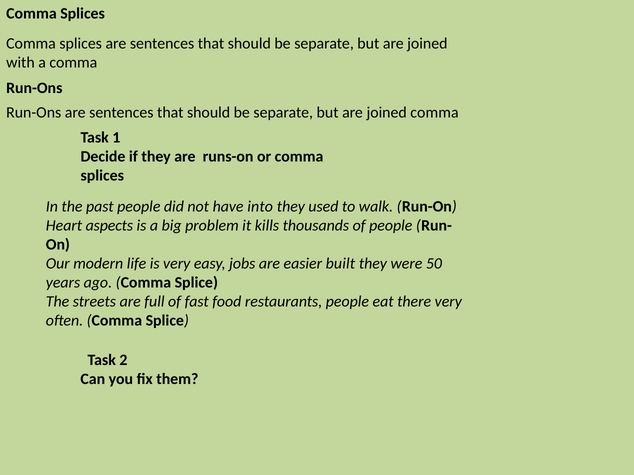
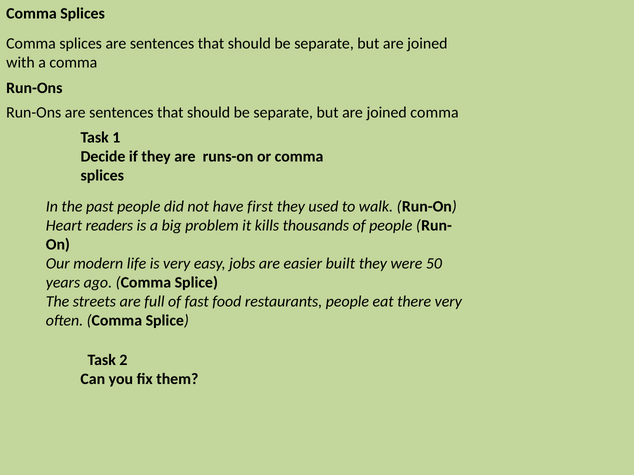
into: into -> first
aspects: aspects -> readers
